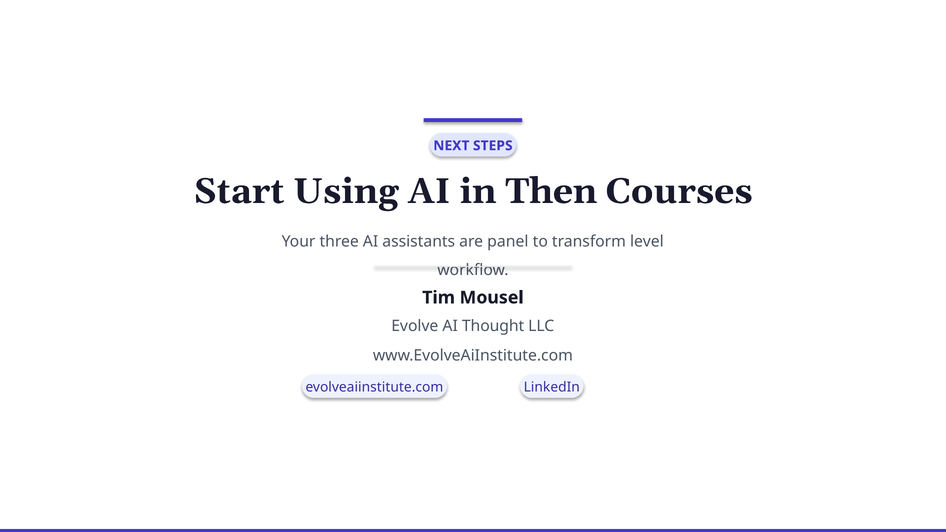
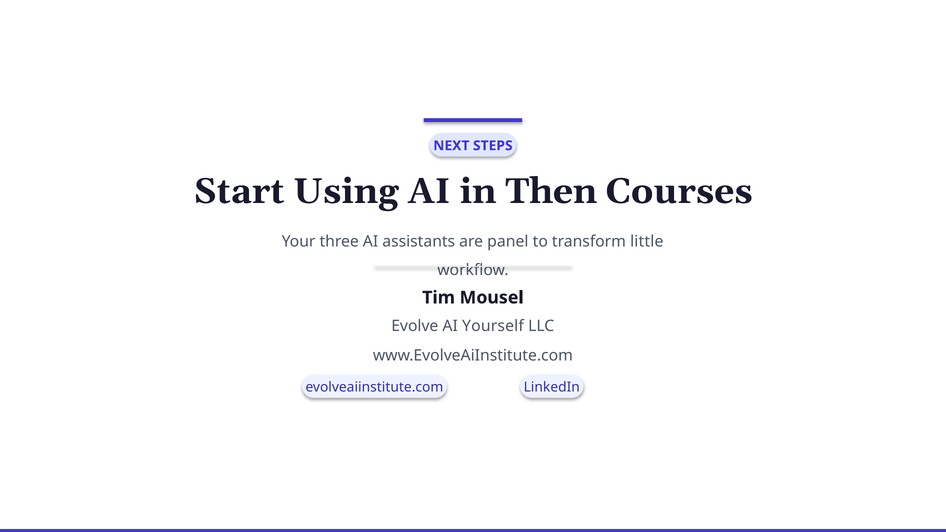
level: level -> little
Thought: Thought -> Yourself
